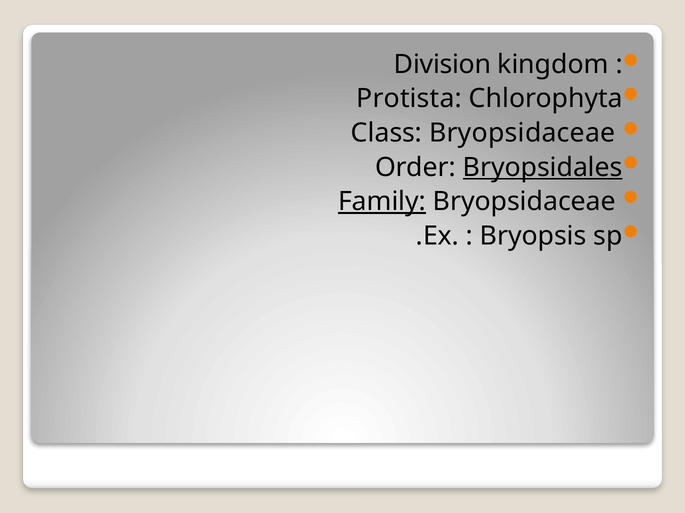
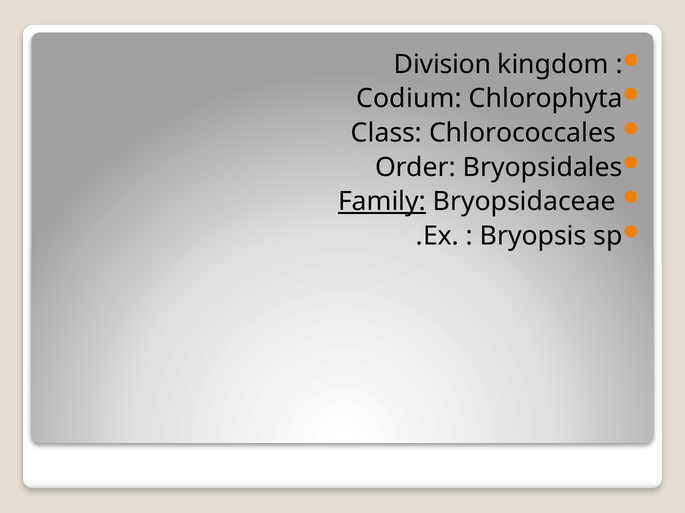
Protista: Protista -> Codium
Class Bryopsidaceae: Bryopsidaceae -> Chlorococcales
Bryopsidales underline: present -> none
